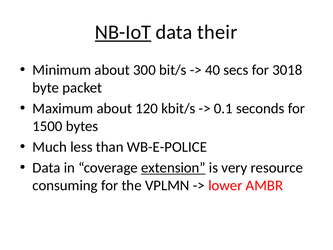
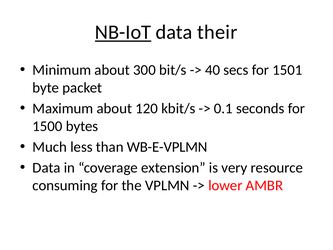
3018: 3018 -> 1501
WB-E-POLICE: WB-E-POLICE -> WB-E-VPLMN
extension underline: present -> none
